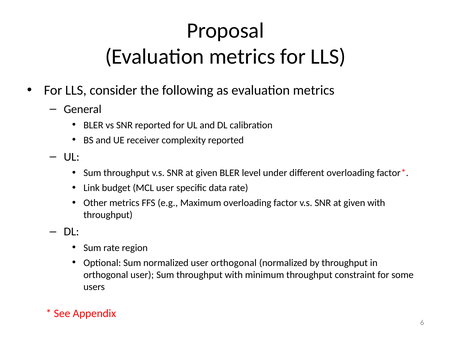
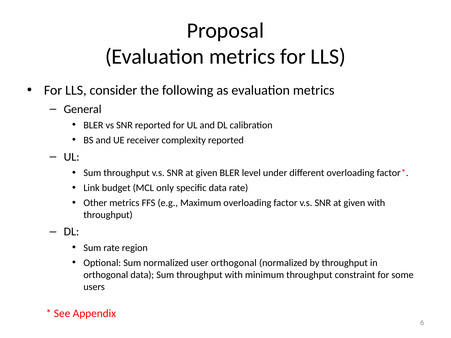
MCL user: user -> only
orthogonal user: user -> data
